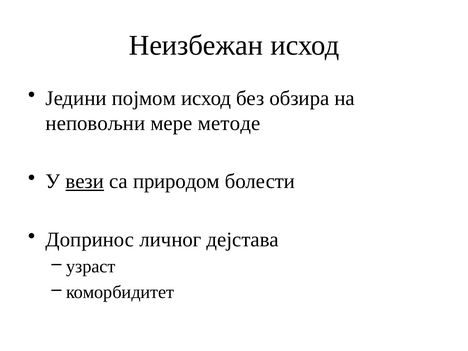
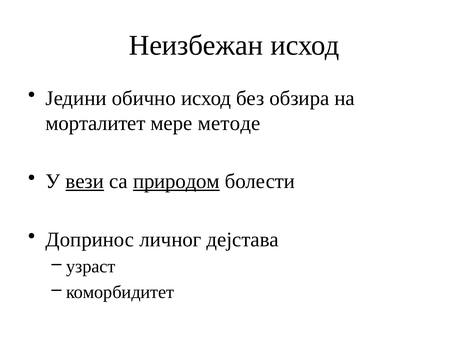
појмом: појмом -> обично
неповољни: неповољни -> морталитет
природом underline: none -> present
